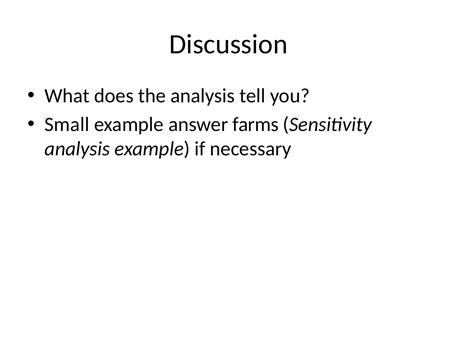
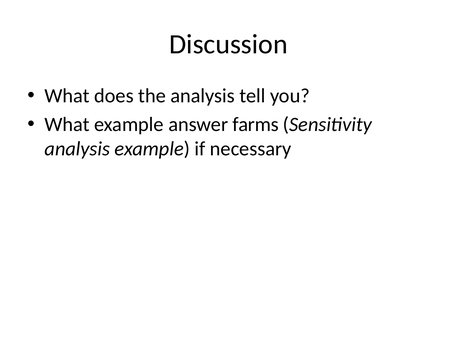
Small at (67, 124): Small -> What
